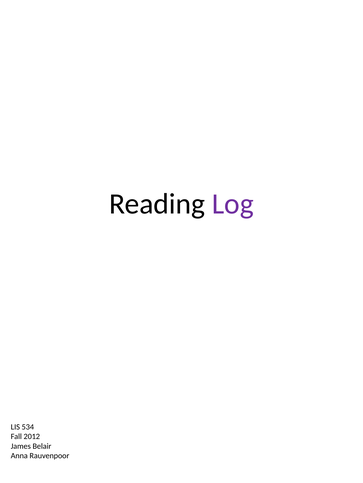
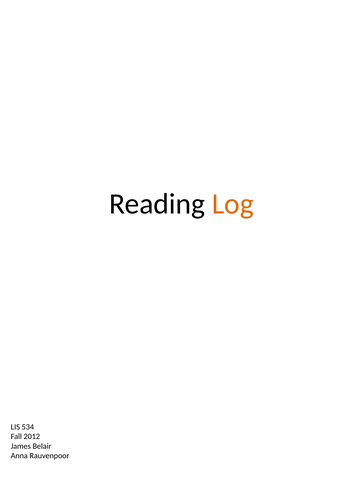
Log colour: purple -> orange
